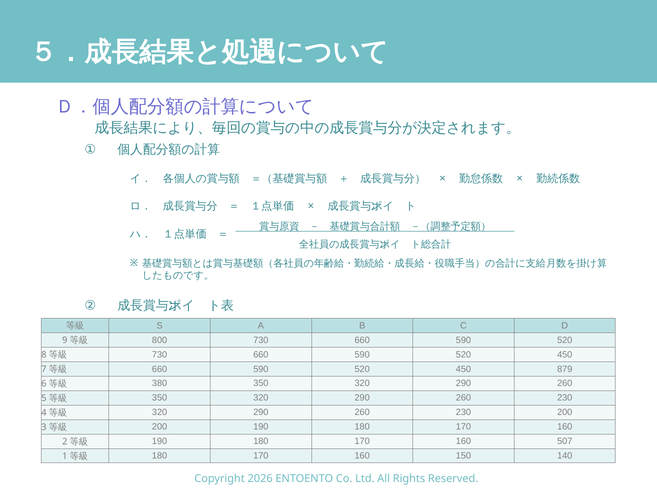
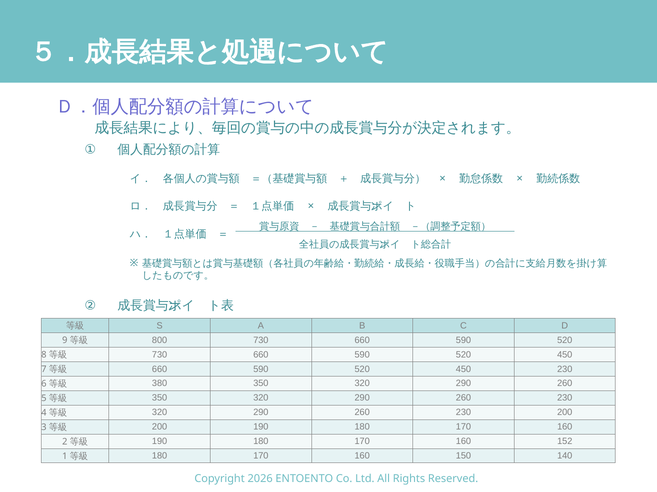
450 879: 879 -> 230
507: 507 -> 152
